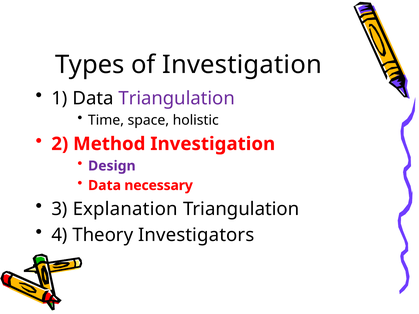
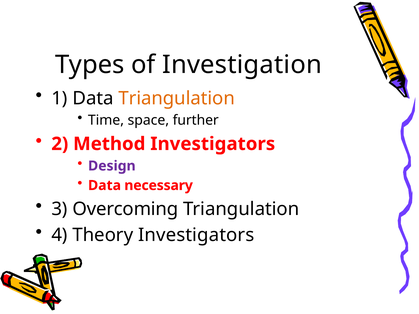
Triangulation at (177, 98) colour: purple -> orange
holistic: holistic -> further
Method Investigation: Investigation -> Investigators
Explanation: Explanation -> Overcoming
